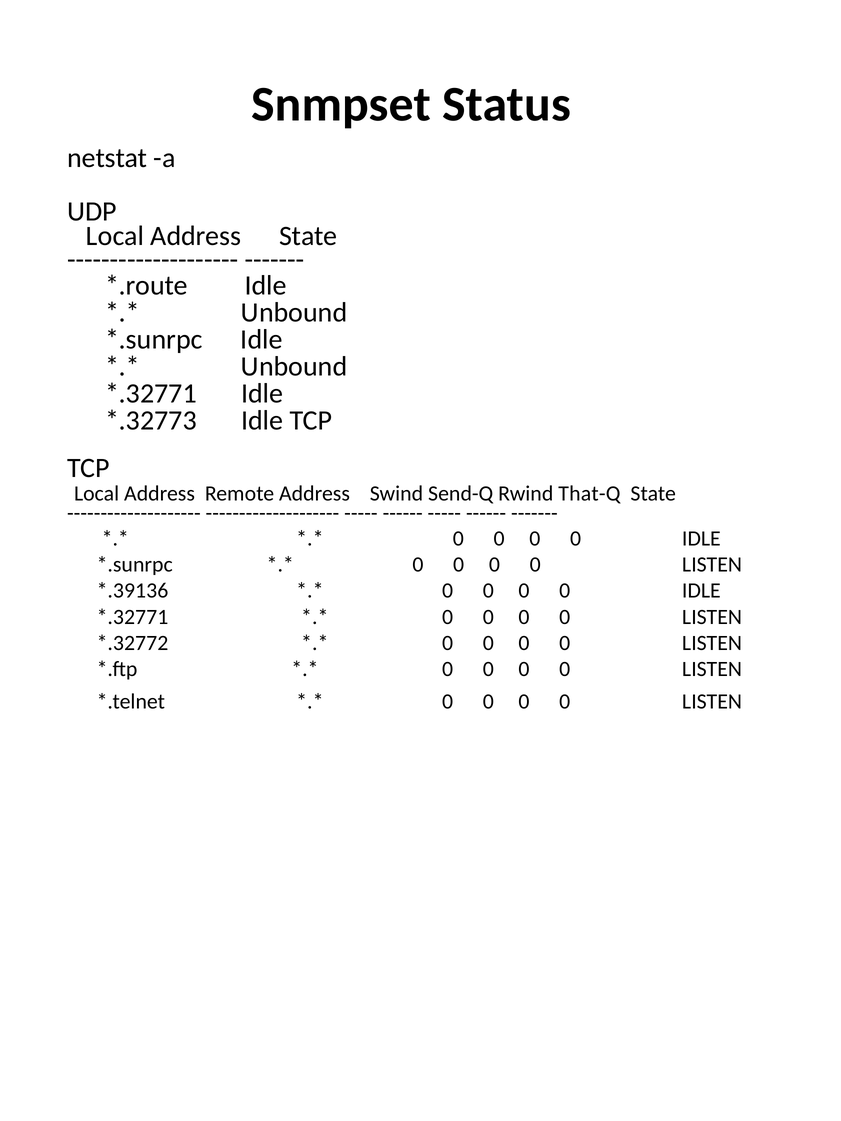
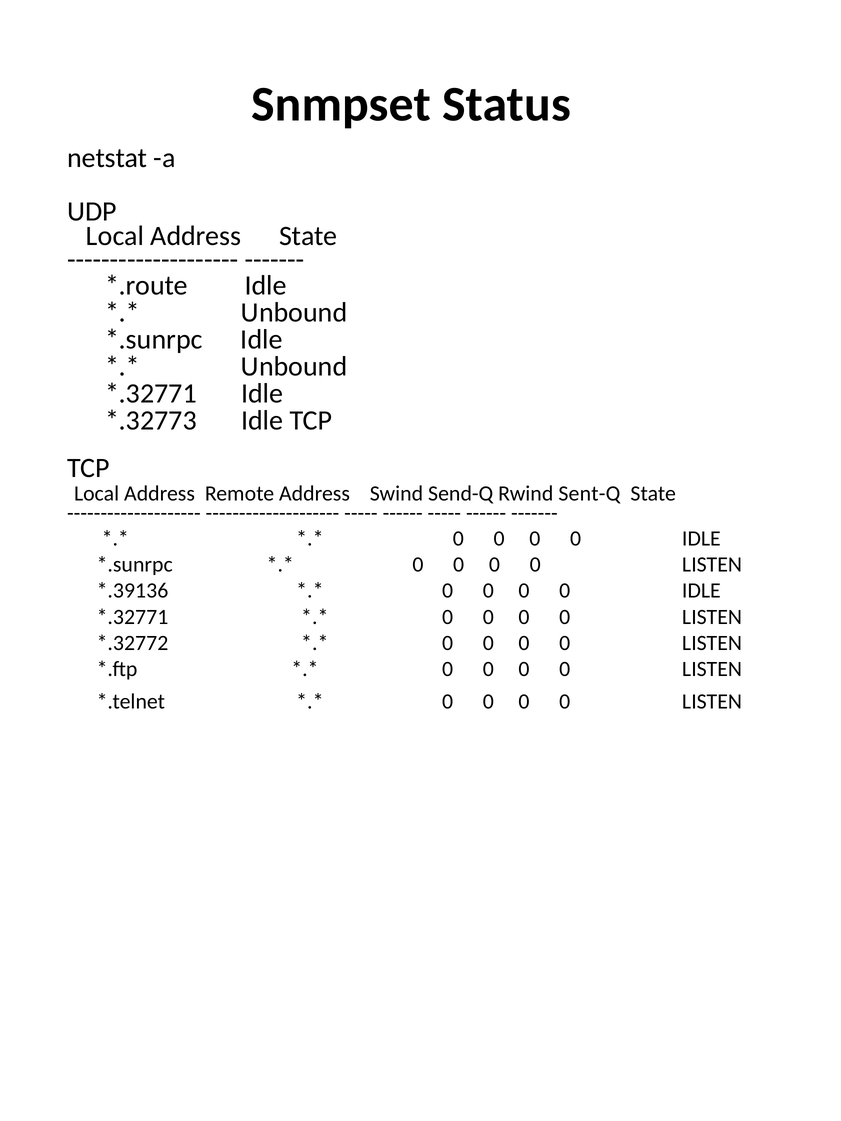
That-Q: That-Q -> Sent-Q
